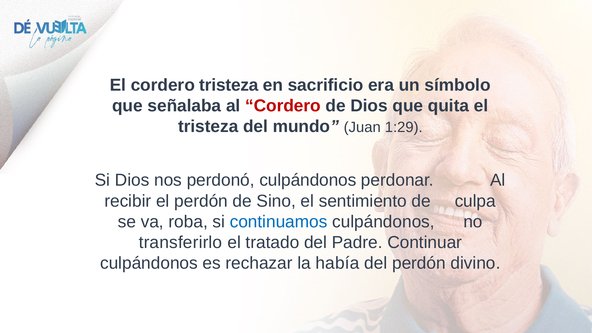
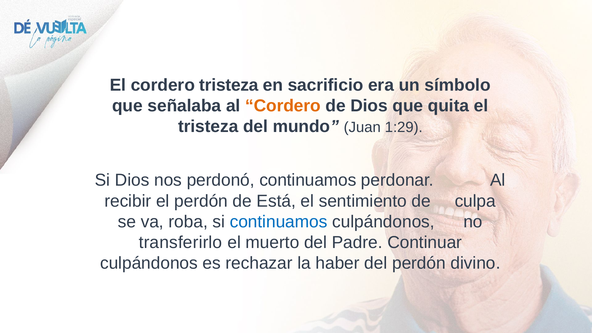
Cordero at (283, 106) colour: red -> orange
perdonó culpándonos: culpándonos -> continuamos
Sino: Sino -> Está
tratado: tratado -> muerto
había: había -> haber
